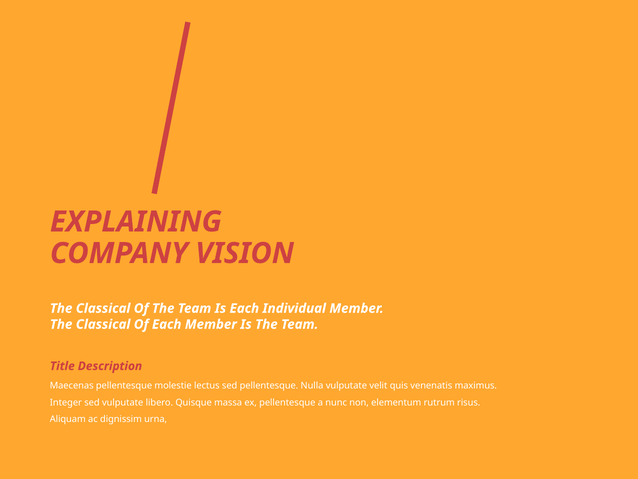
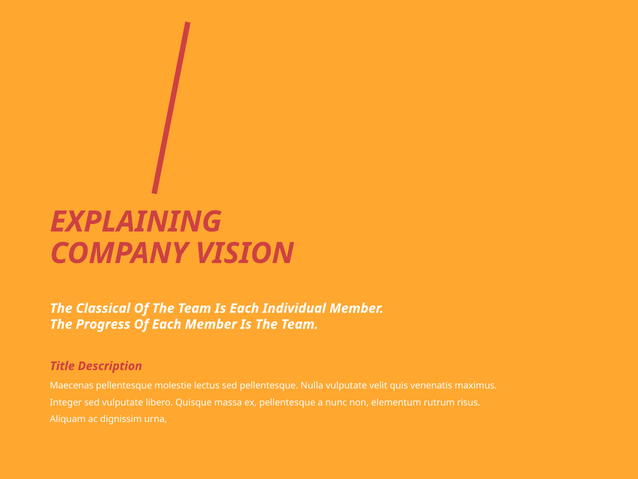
Classical at (103, 324): Classical -> Progress
